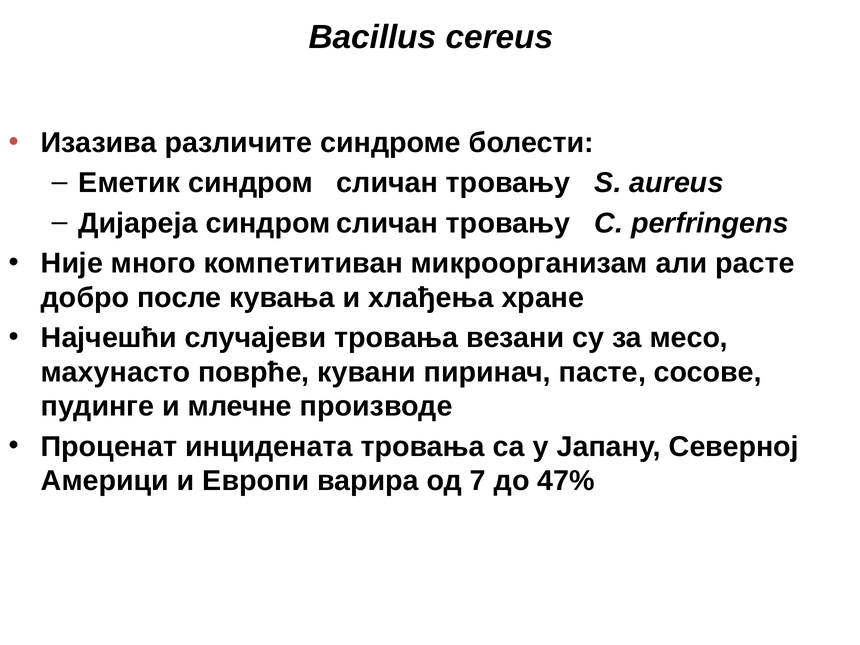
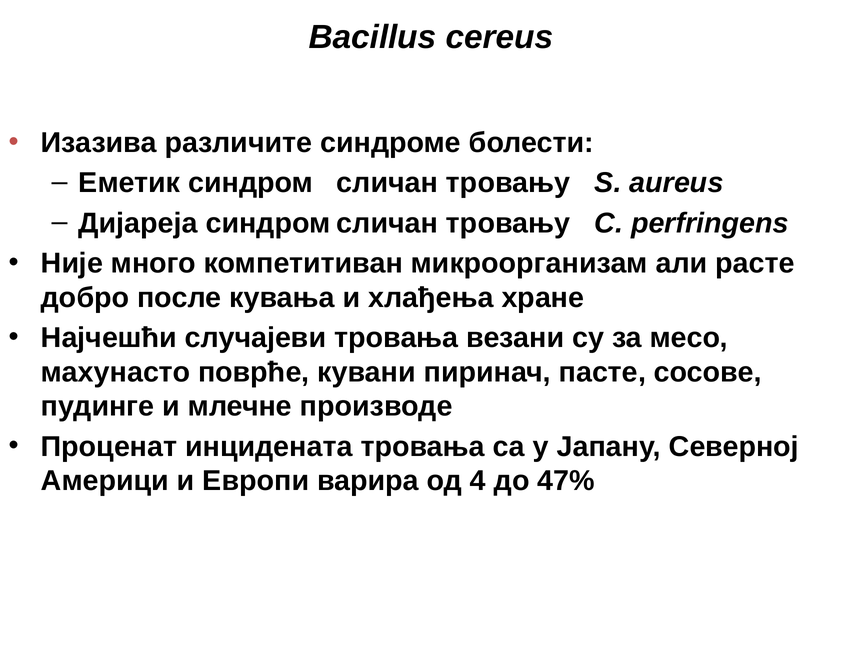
7: 7 -> 4
